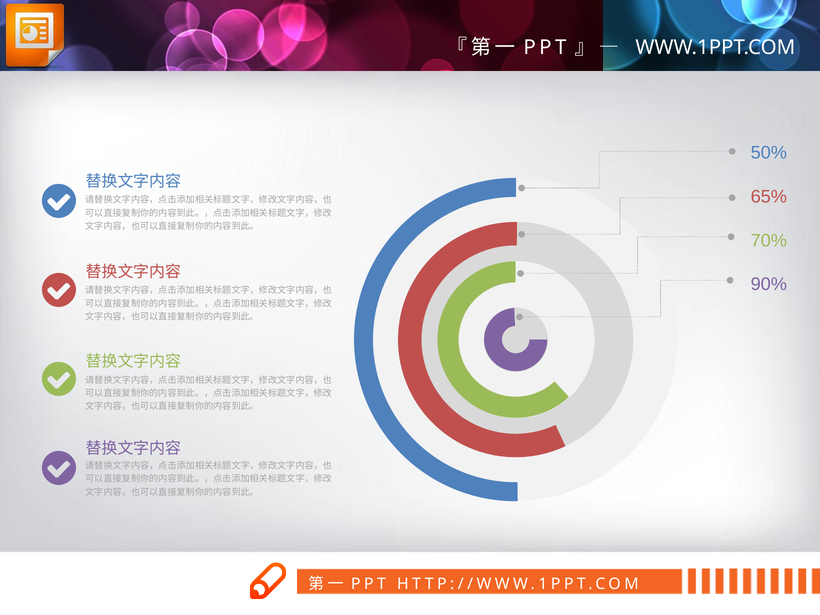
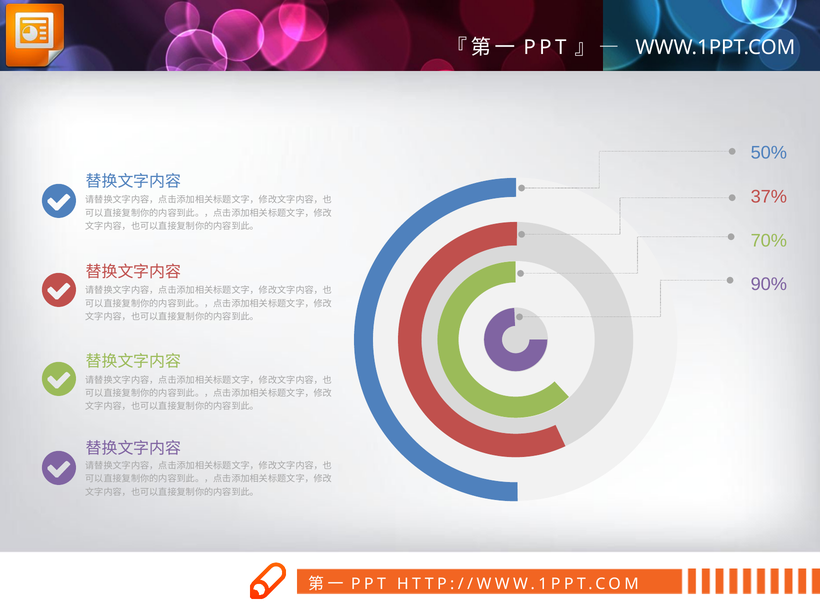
65%: 65% -> 37%
